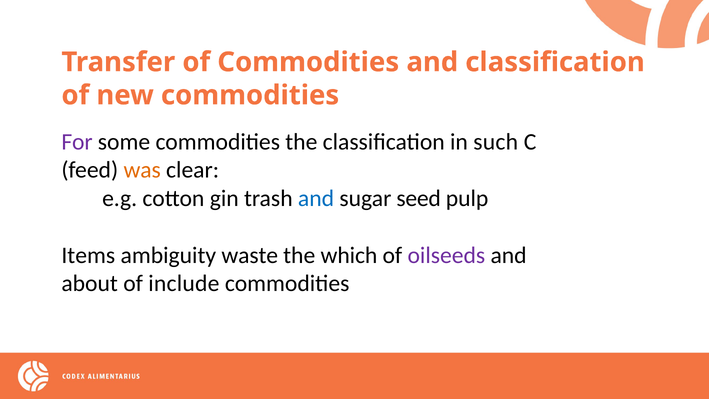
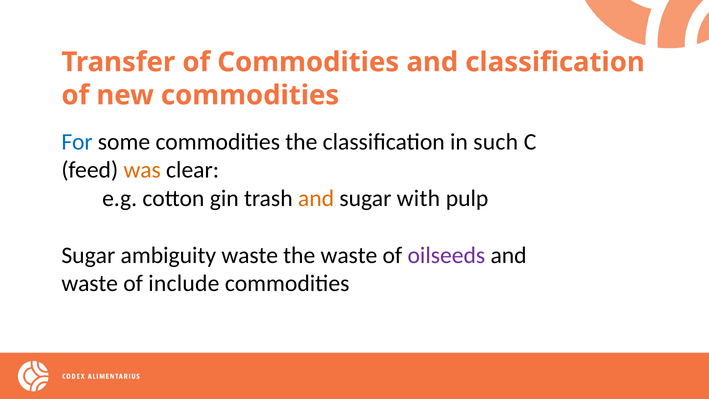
For colour: purple -> blue
and at (316, 198) colour: blue -> orange
seed: seed -> with
Items at (88, 255): Items -> Sugar
the which: which -> waste
about at (90, 283): about -> waste
